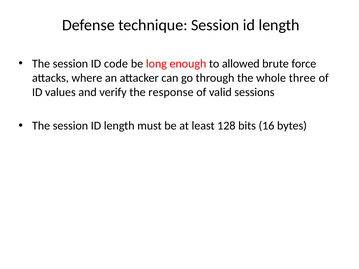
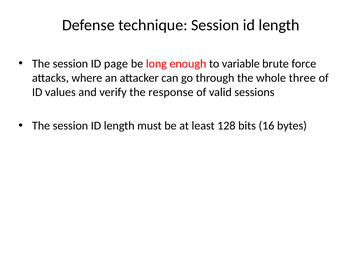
code: code -> page
allowed: allowed -> variable
